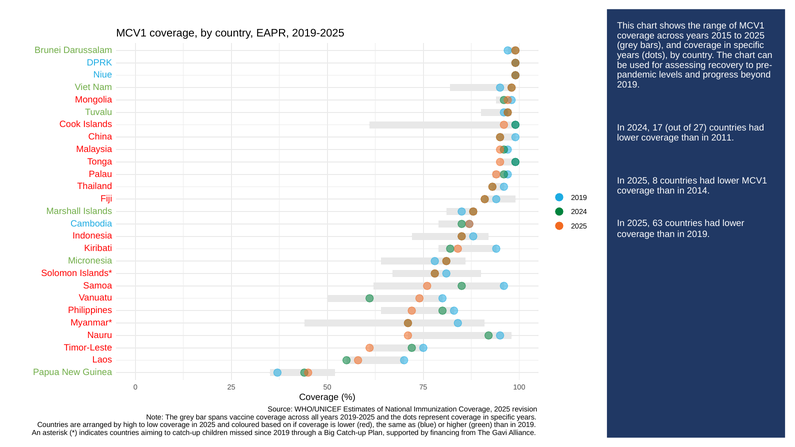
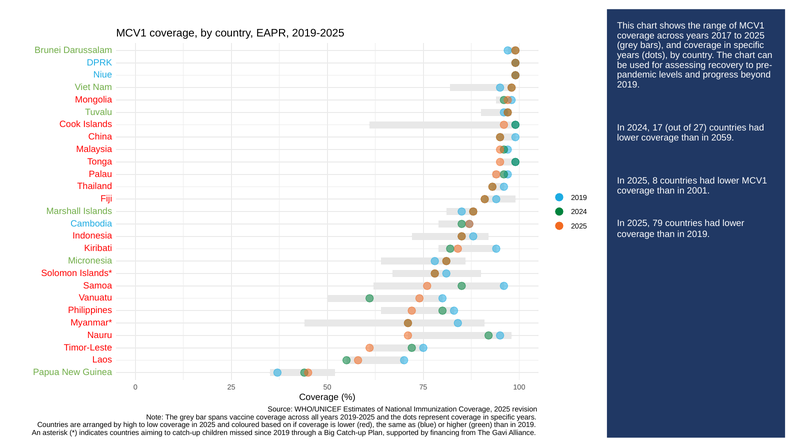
2015: 2015 -> 2017
2011: 2011 -> 2059
2014: 2014 -> 2001
63: 63 -> 79
